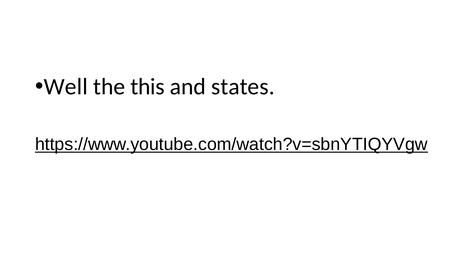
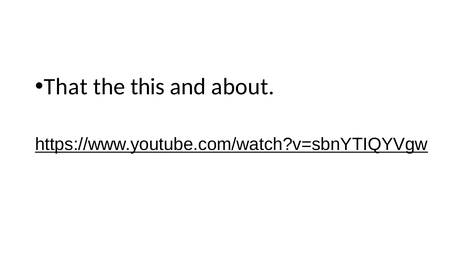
Well: Well -> That
states: states -> about
